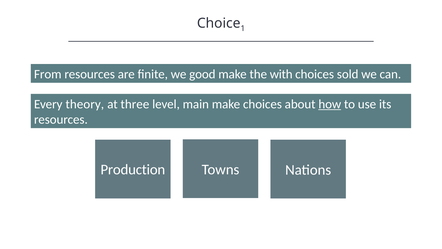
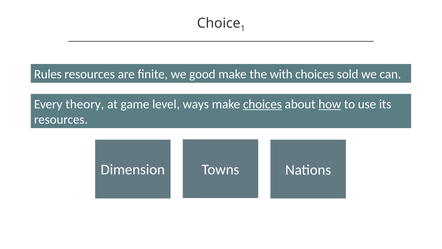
From: From -> Rules
three: three -> game
main: main -> ways
choices at (262, 104) underline: none -> present
Production: Production -> Dimension
